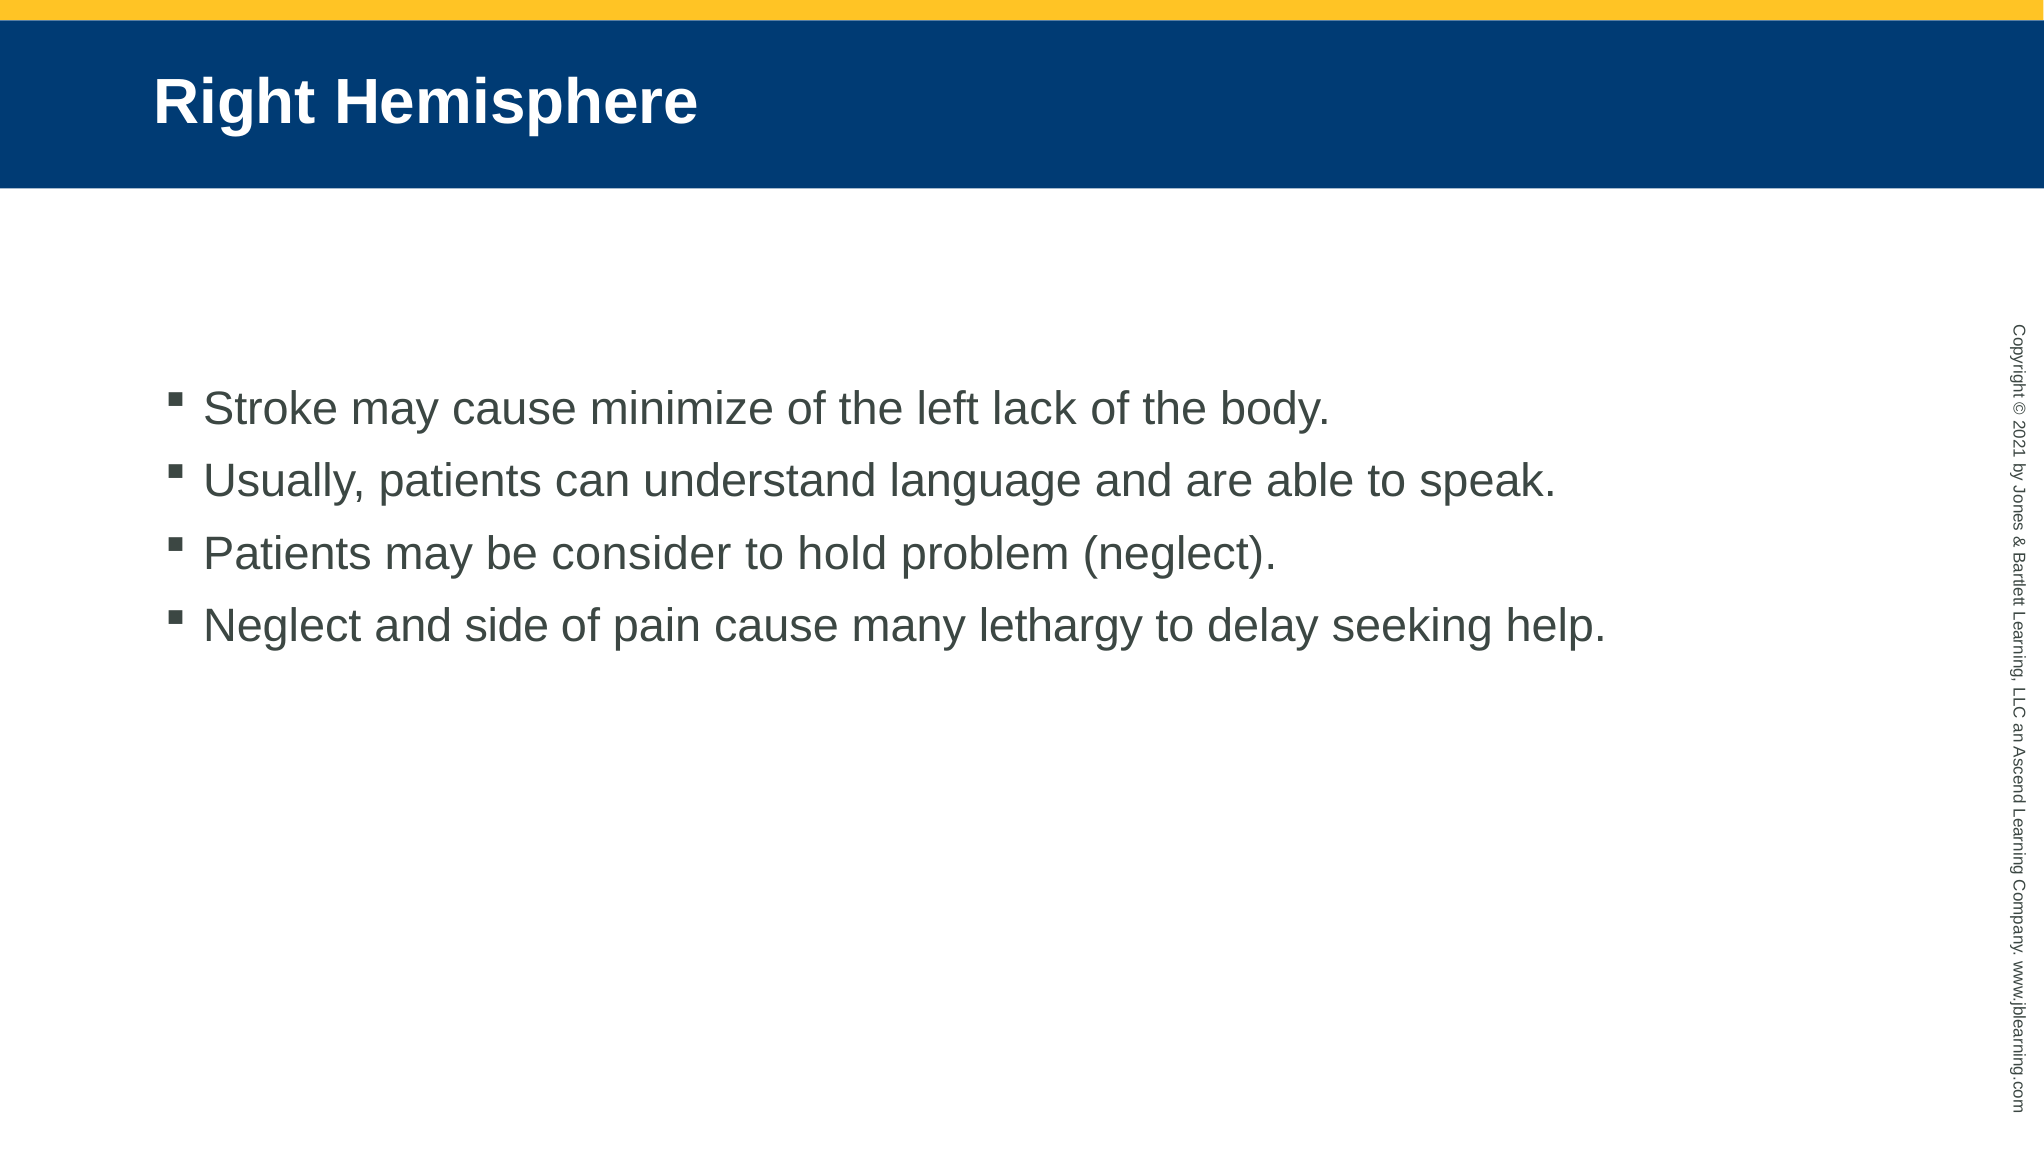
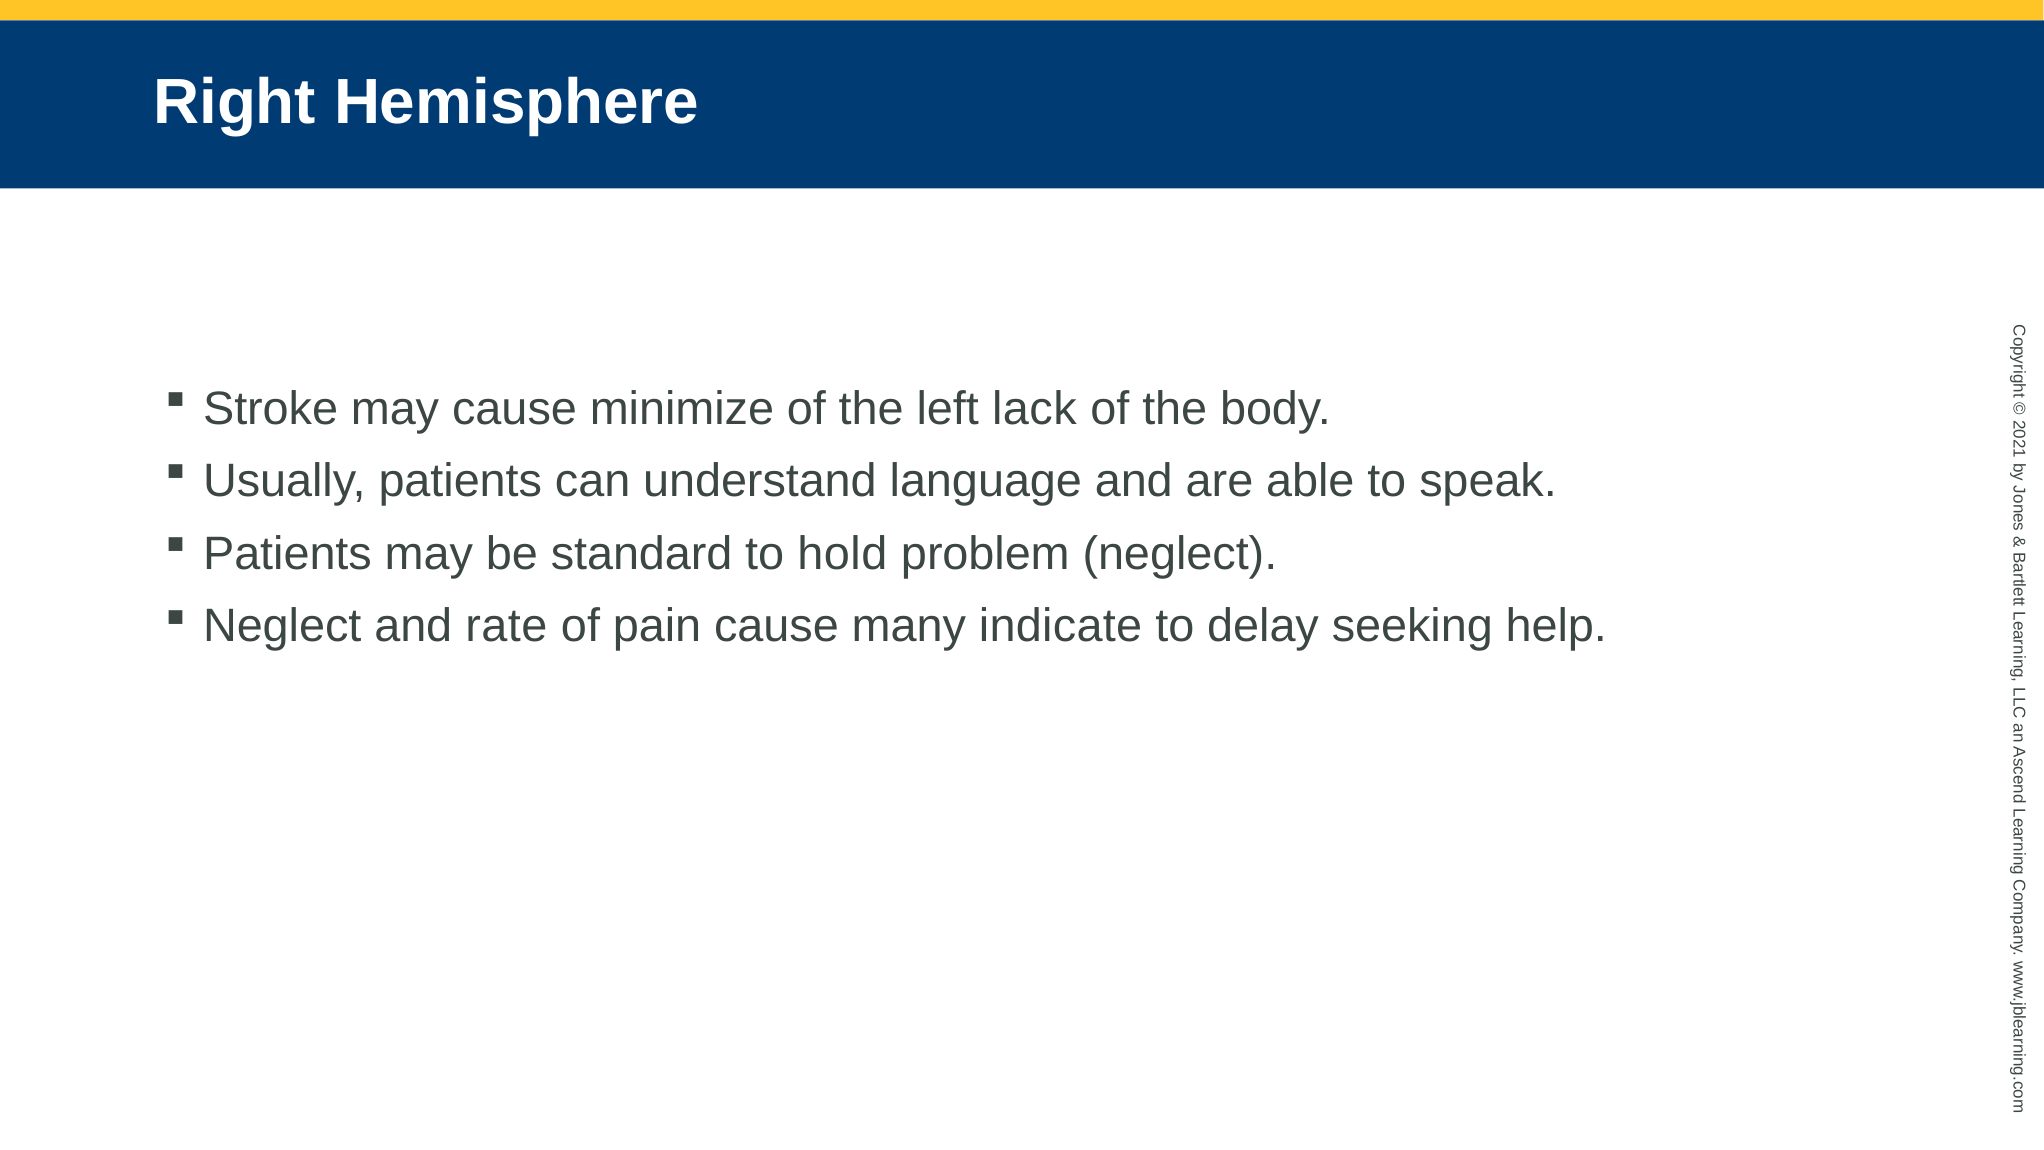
consider: consider -> standard
side: side -> rate
lethargy: lethargy -> indicate
